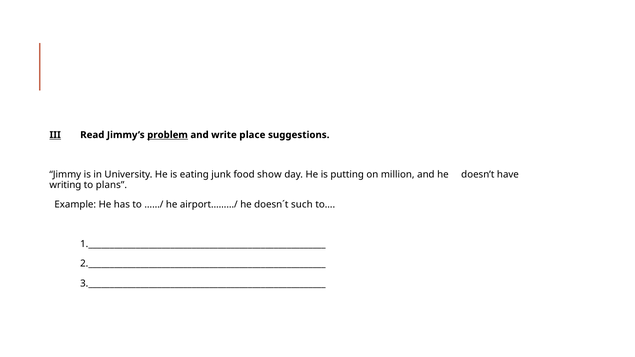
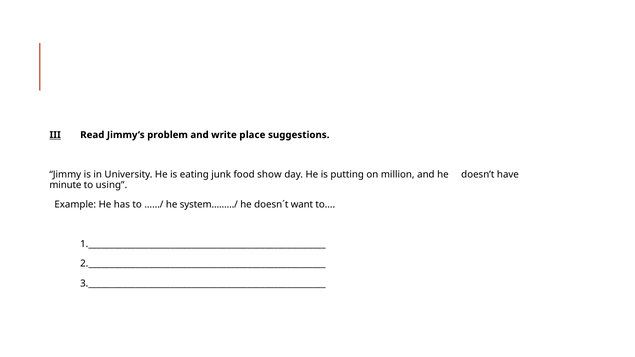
problem underline: present -> none
writing: writing -> minute
plans: plans -> using
airport………/: airport………/ -> system………/
such: such -> want
